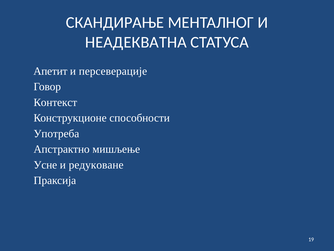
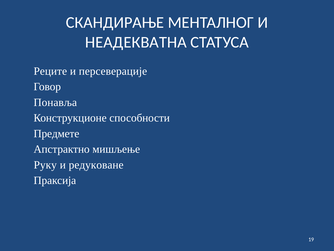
Апетит: Апетит -> Реците
Контекст: Контекст -> Понавља
Употреба: Употреба -> Предмете
Усне: Усне -> Руку
